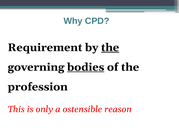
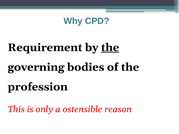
bodies underline: present -> none
